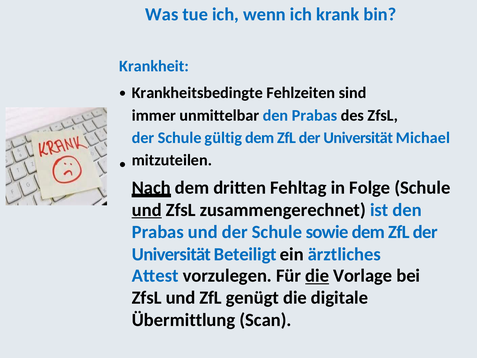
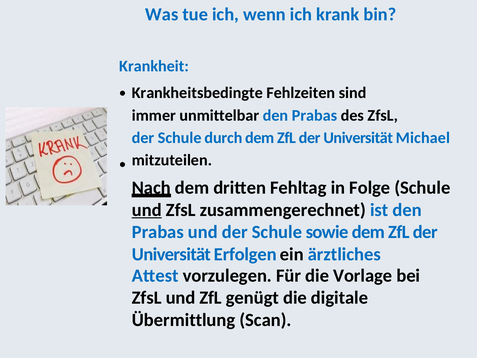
gültig: gültig -> durch
Beteiligt: Beteiligt -> Erfolgen
die at (317, 276) underline: present -> none
